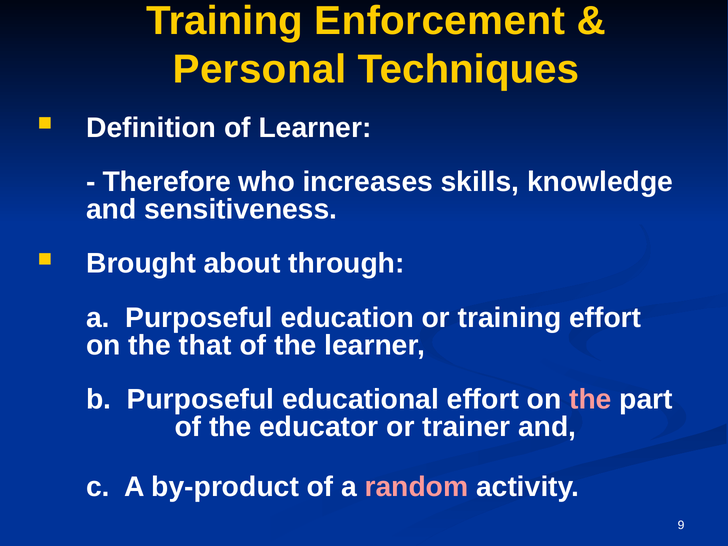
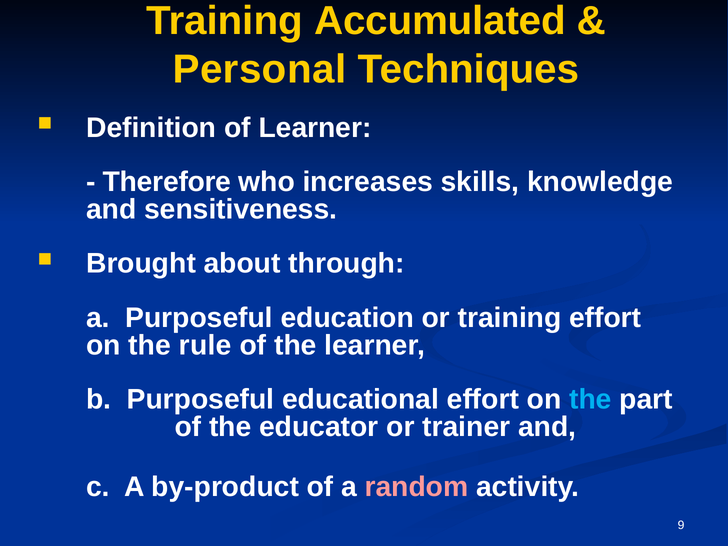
Enforcement: Enforcement -> Accumulated
that: that -> rule
the at (590, 400) colour: pink -> light blue
